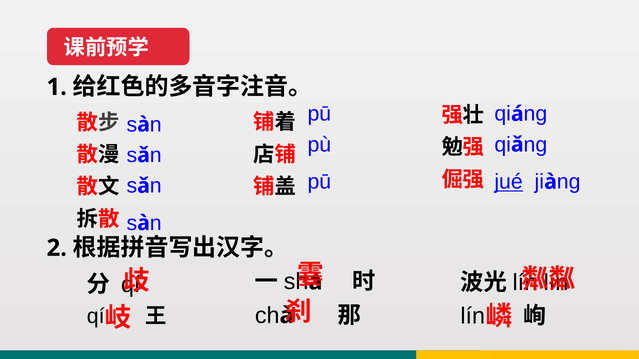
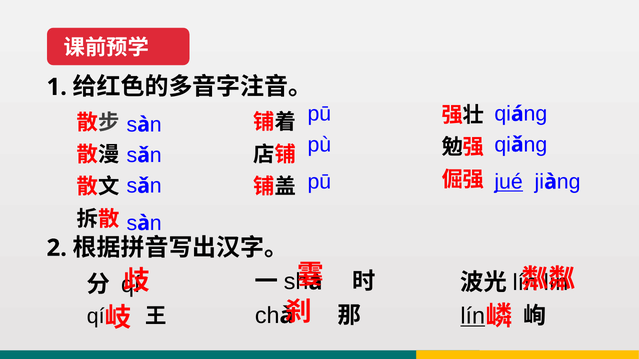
lín at (473, 316) underline: none -> present
